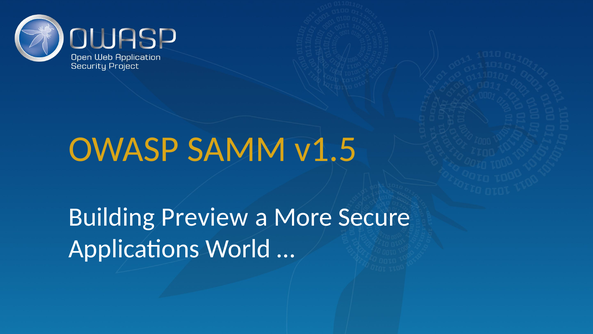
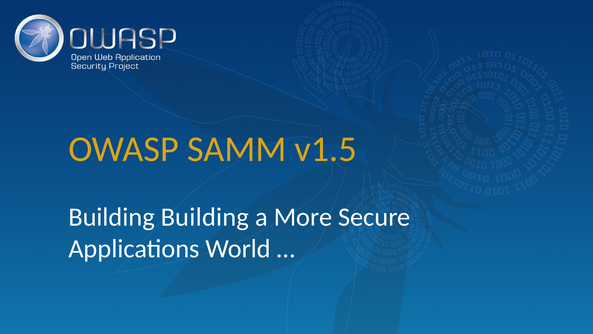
Building Preview: Preview -> Building
